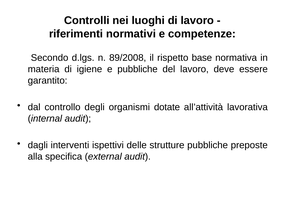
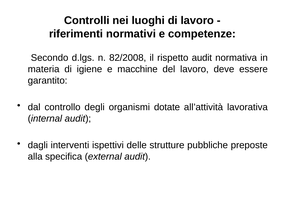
89/2008: 89/2008 -> 82/2008
rispetto base: base -> audit
e pubbliche: pubbliche -> macchine
